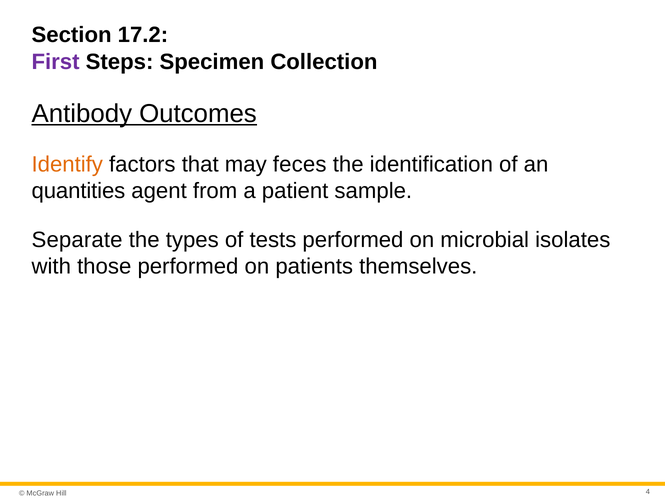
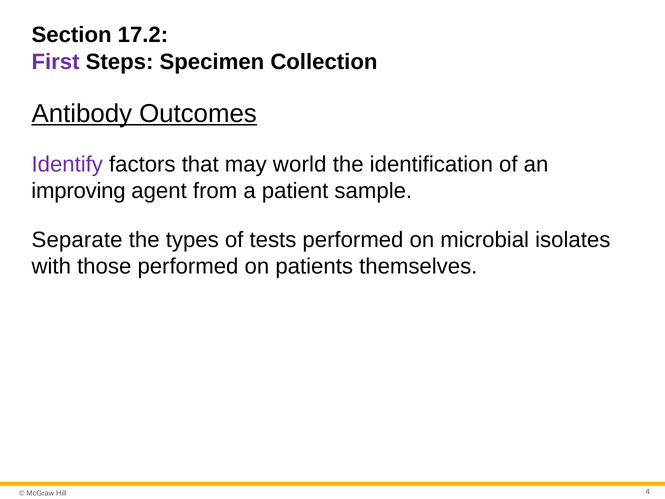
Identify colour: orange -> purple
feces: feces -> world
quantities: quantities -> improving
